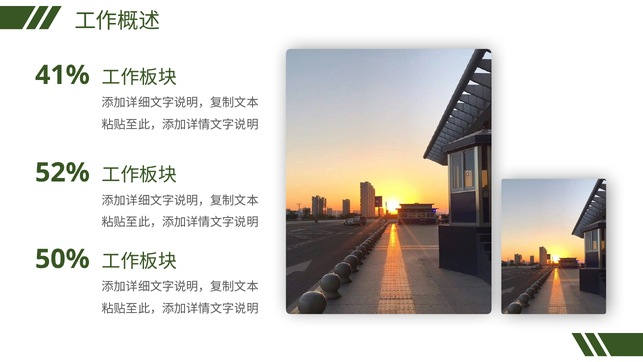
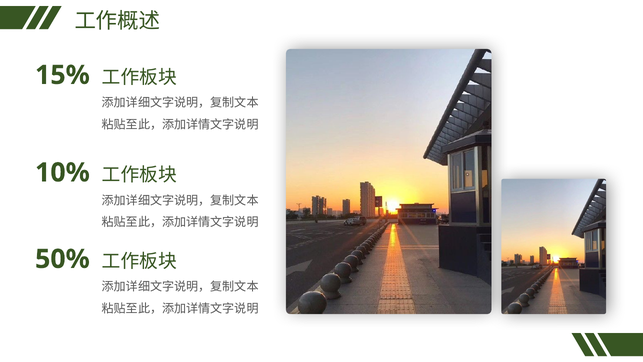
41%: 41% -> 15%
52%: 52% -> 10%
